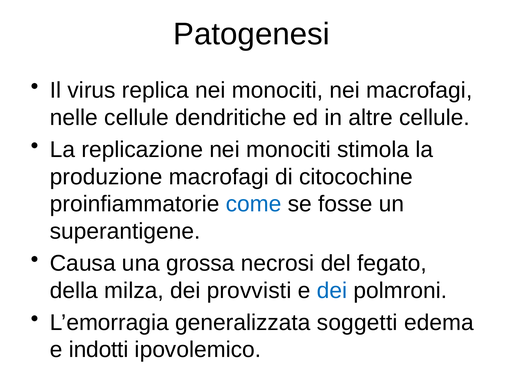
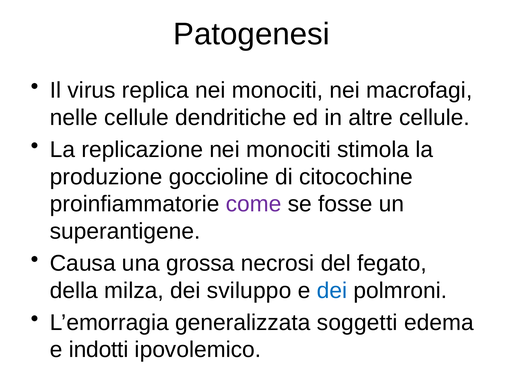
produzione macrofagi: macrofagi -> goccioline
come colour: blue -> purple
provvisti: provvisti -> sviluppo
